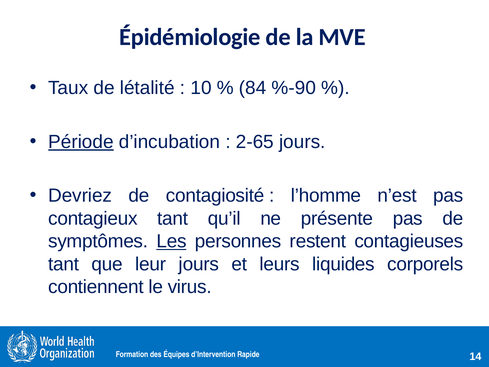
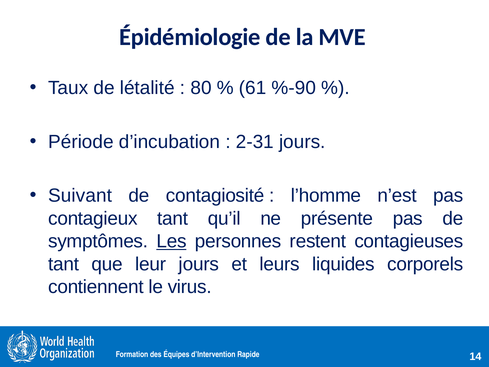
10: 10 -> 80
84: 84 -> 61
Période underline: present -> none
2-65: 2-65 -> 2-31
Devriez: Devriez -> Suivant
